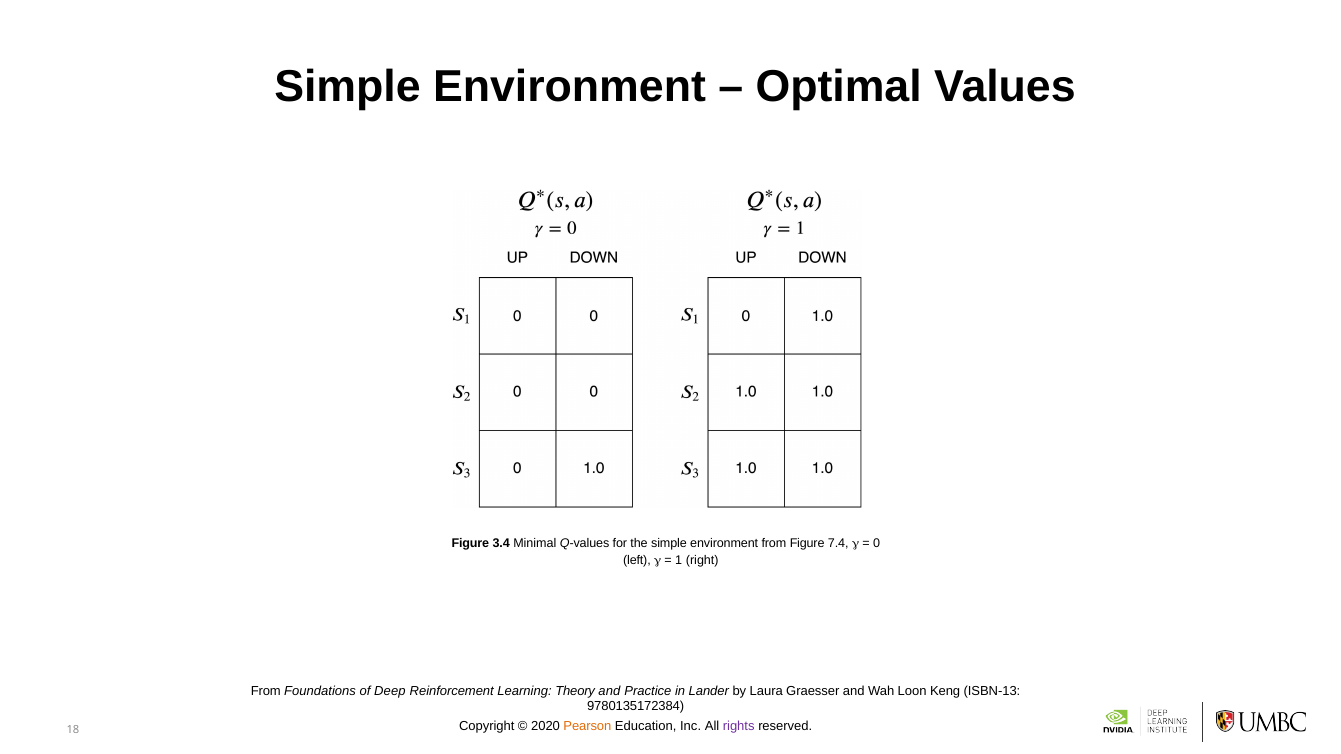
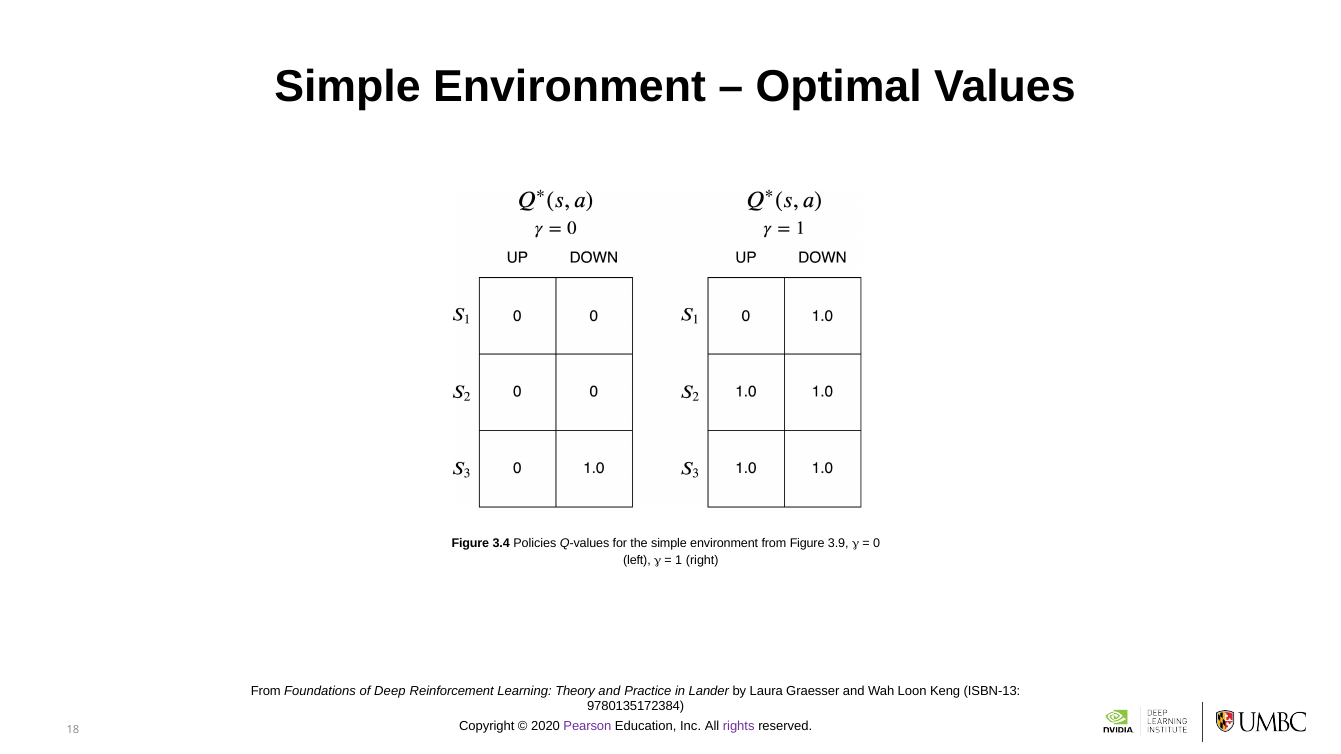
Minimal: Minimal -> Policies
7.4: 7.4 -> 3.9
Pearson colour: orange -> purple
